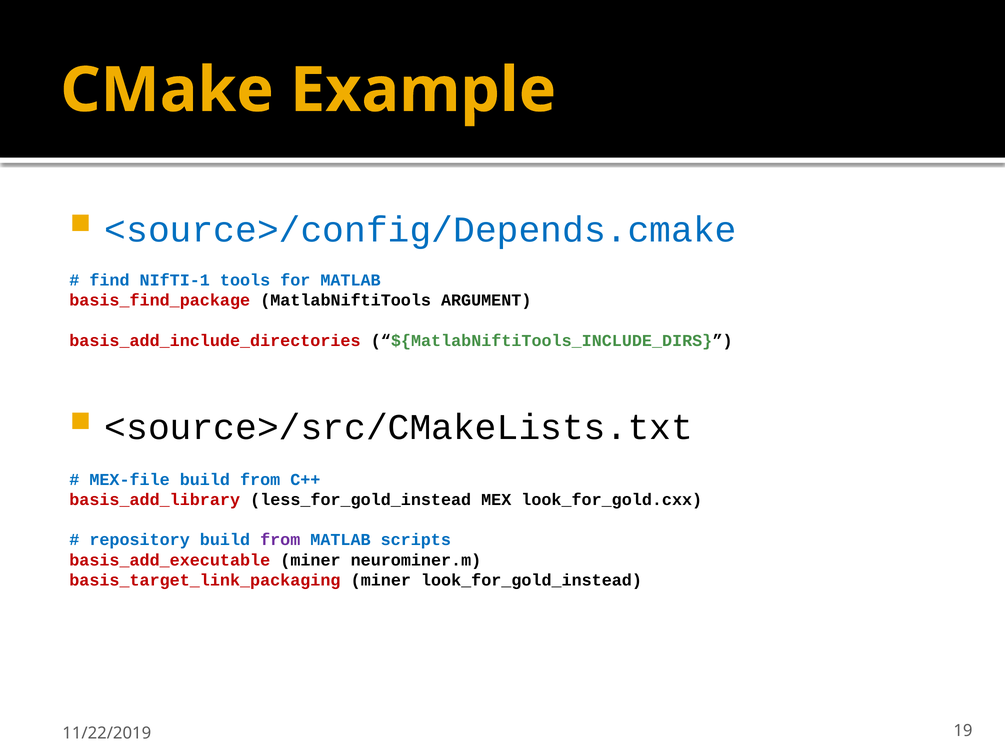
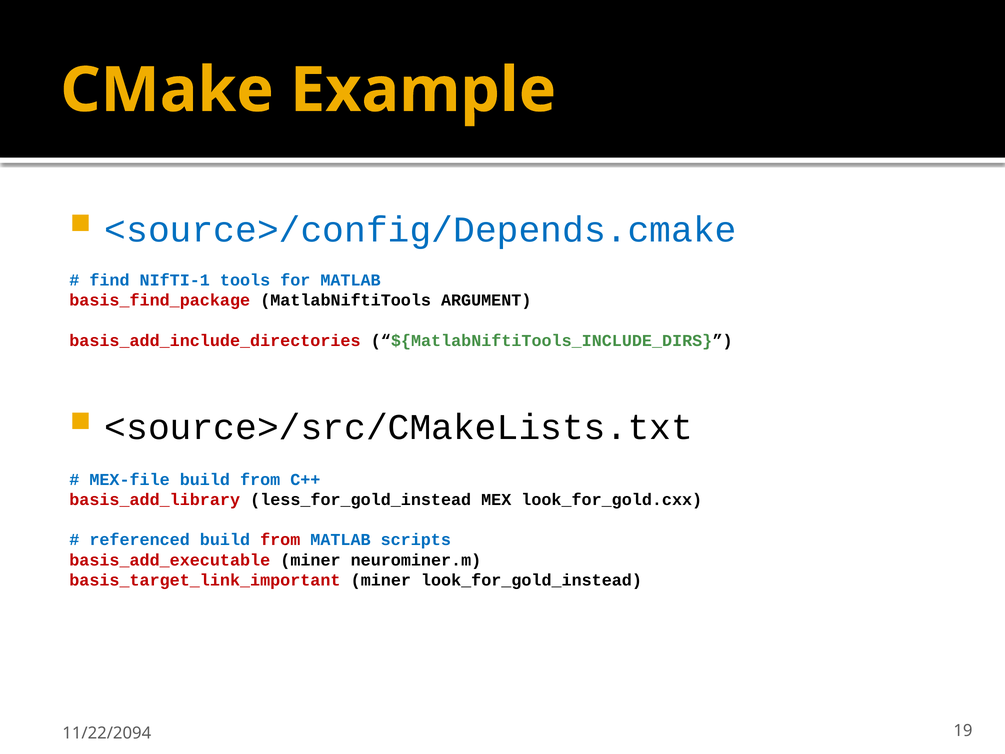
repository: repository -> referenced
from at (280, 540) colour: purple -> red
basis_target_link_packaging: basis_target_link_packaging -> basis_target_link_important
11/22/2019: 11/22/2019 -> 11/22/2094
